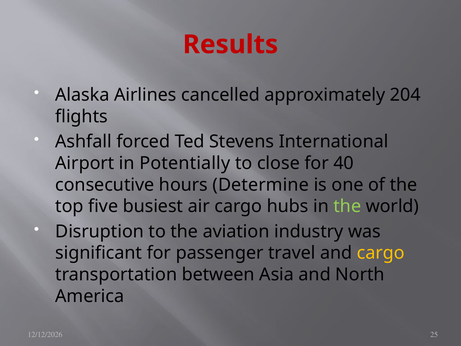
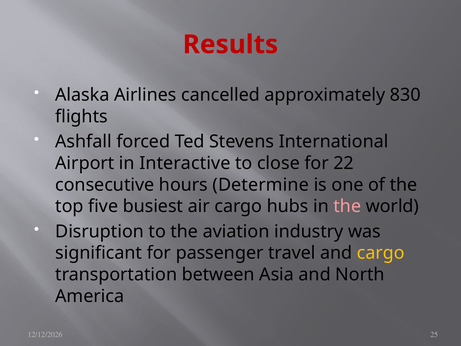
204: 204 -> 830
Potentially: Potentially -> Interactive
40: 40 -> 22
the at (347, 206) colour: light green -> pink
